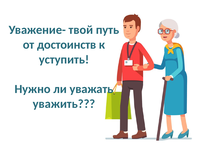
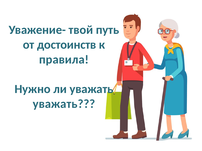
уступить: уступить -> правила
уважить at (64, 104): уважить -> уважать
